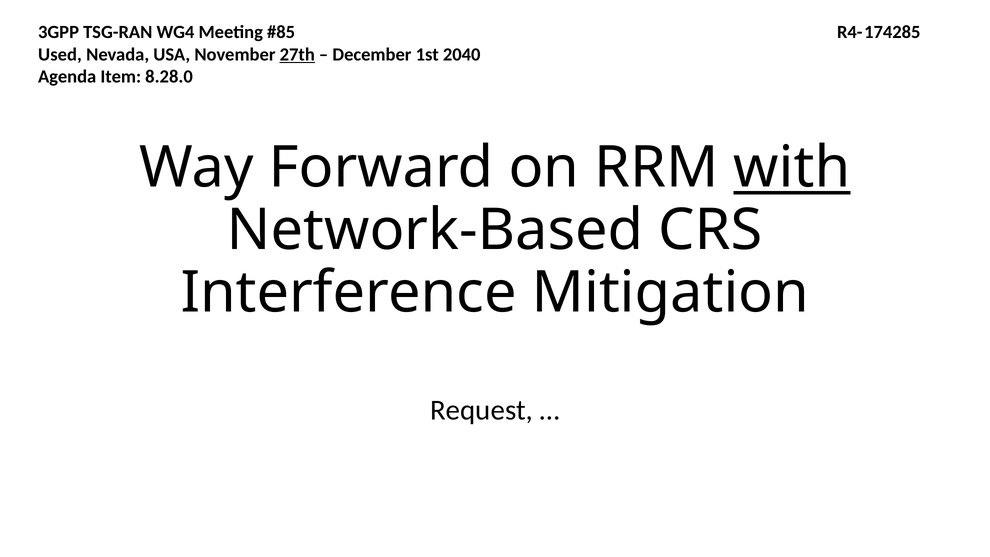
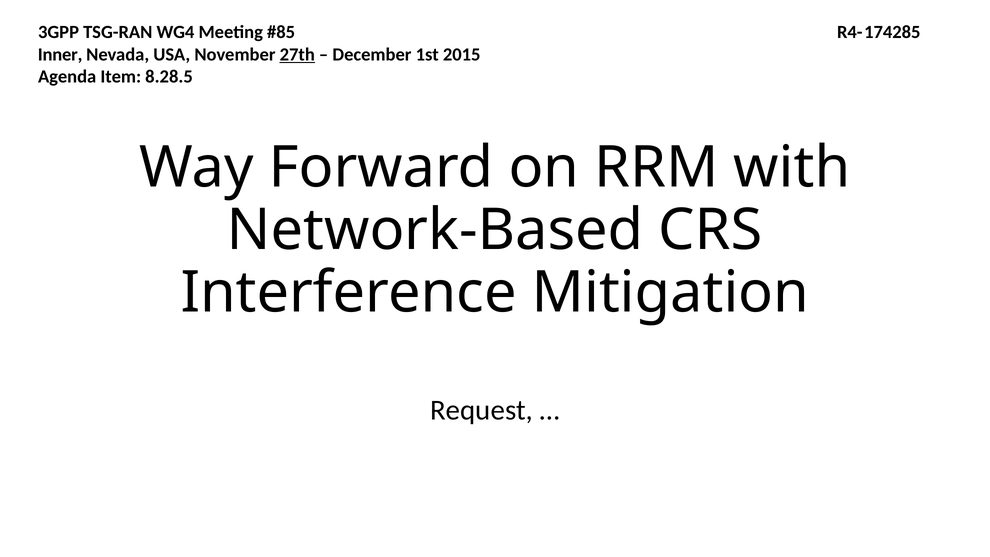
Used: Used -> Inner
2040: 2040 -> 2015
8.28.0: 8.28.0 -> 8.28.5
with underline: present -> none
